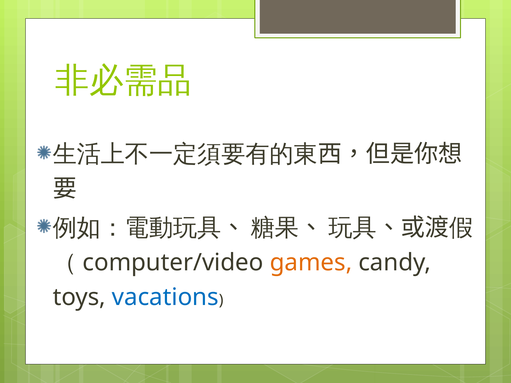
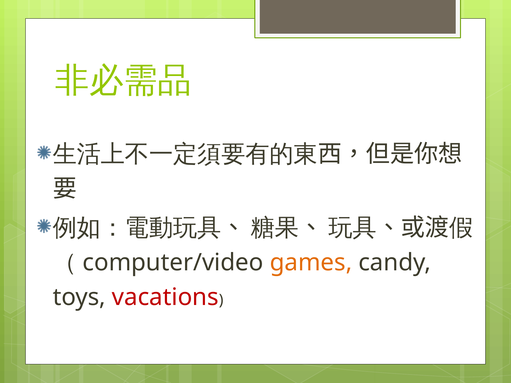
vacations colour: blue -> red
